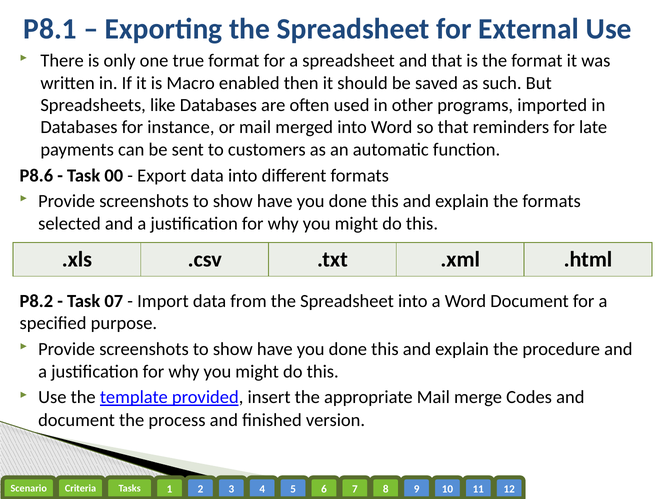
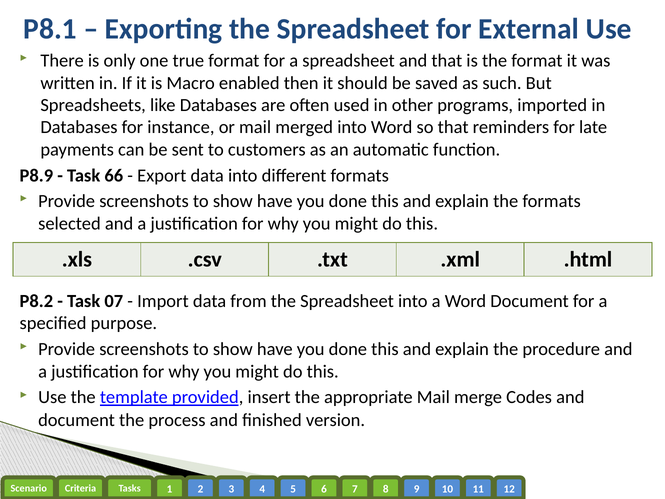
P8.6: P8.6 -> P8.9
00: 00 -> 66
